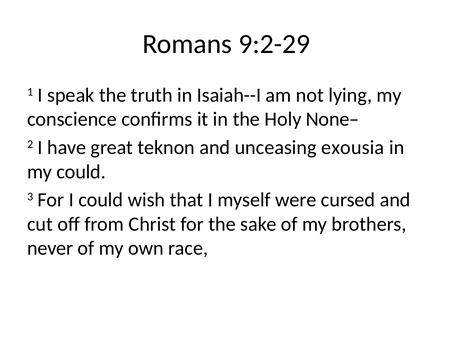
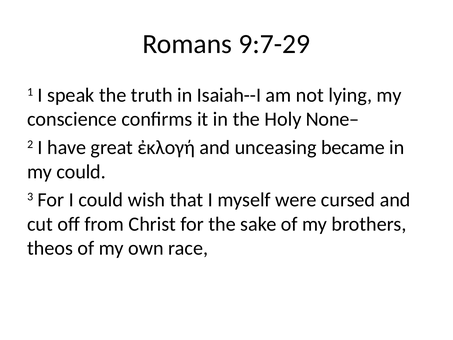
9:2-29: 9:2-29 -> 9:7-29
teknon: teknon -> ἐκλογή
exousia: exousia -> became
never: never -> theos
